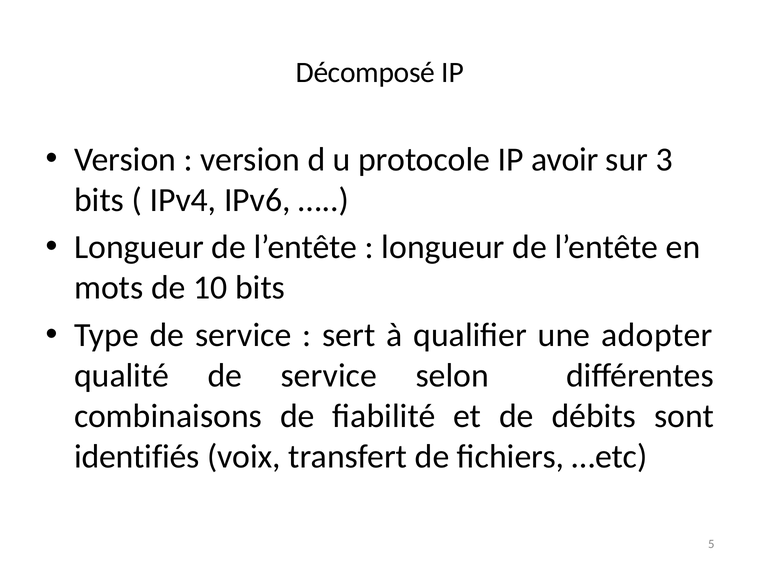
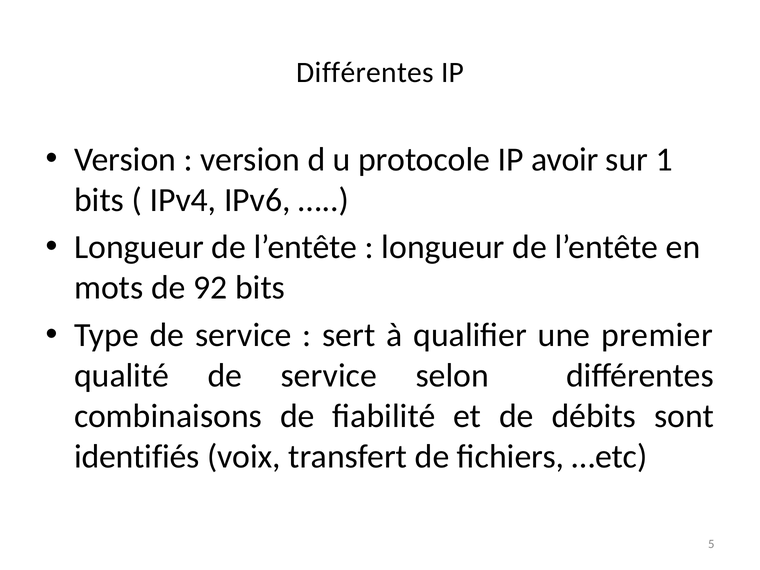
Décomposé at (365, 72): Décomposé -> Différentes
3: 3 -> 1
10: 10 -> 92
adopter: adopter -> premier
